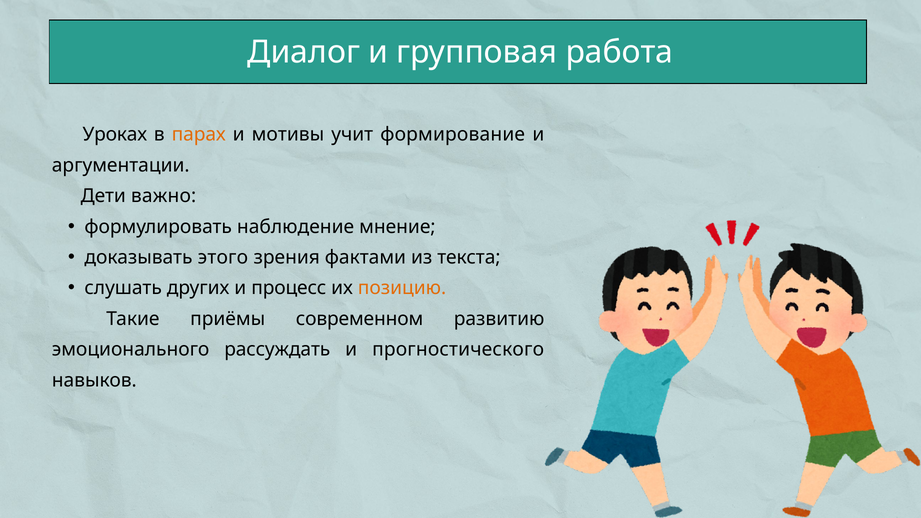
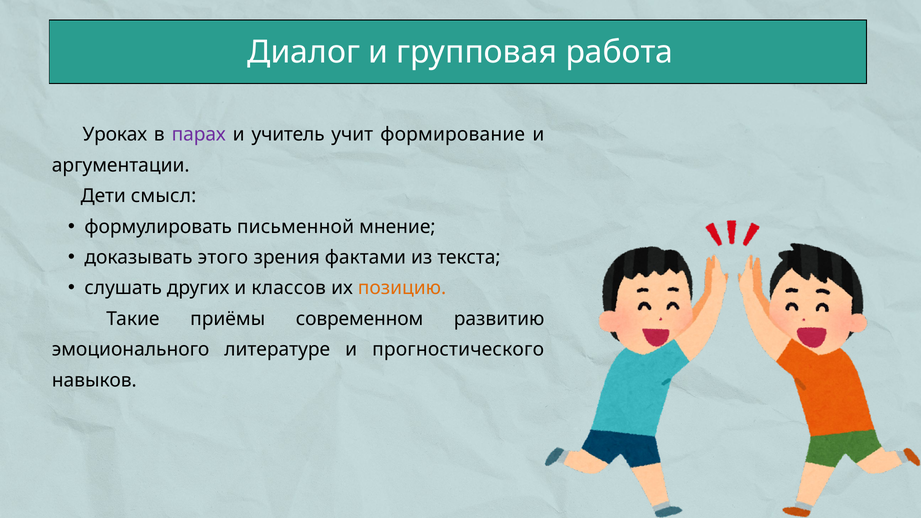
парах colour: orange -> purple
мотивы: мотивы -> учитель
важно: важно -> смысл
наблюдение: наблюдение -> письменной
процесс: процесс -> классов
рассуждать: рассуждать -> литературе
